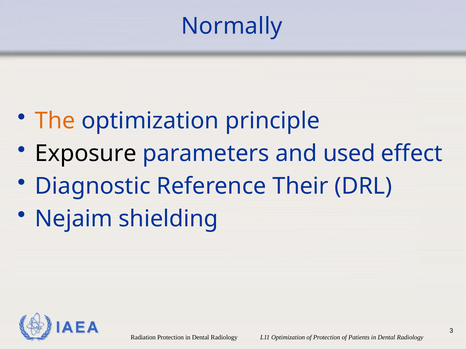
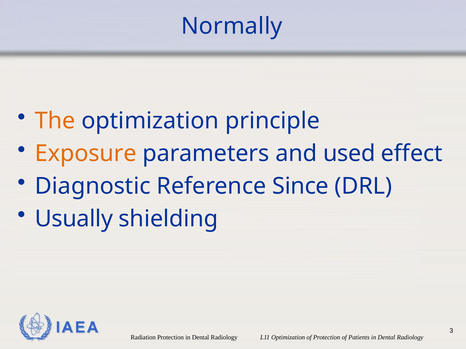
Exposure colour: black -> orange
Their: Their -> Since
Nejaim: Nejaim -> Usually
